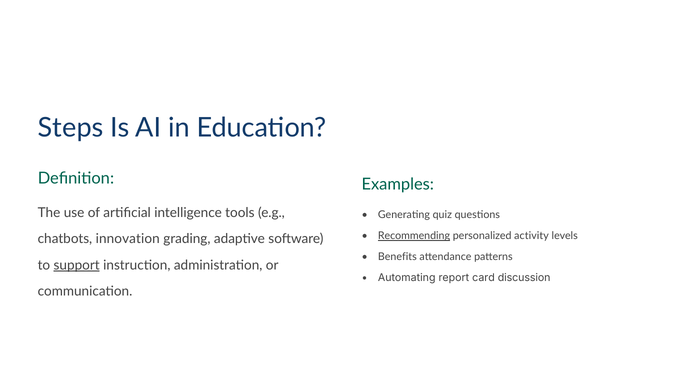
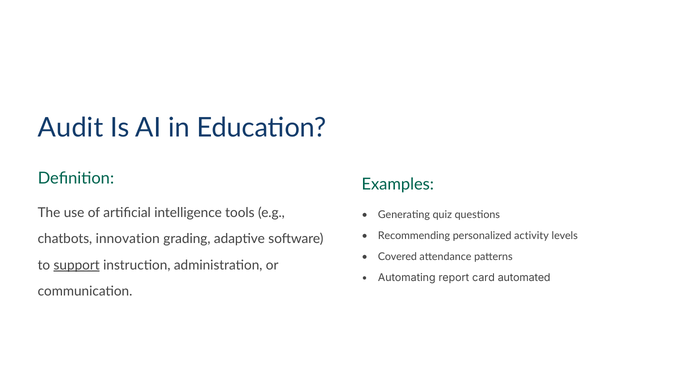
Steps: Steps -> Audit
Recommending underline: present -> none
Benefits: Benefits -> Covered
discussion: discussion -> automated
